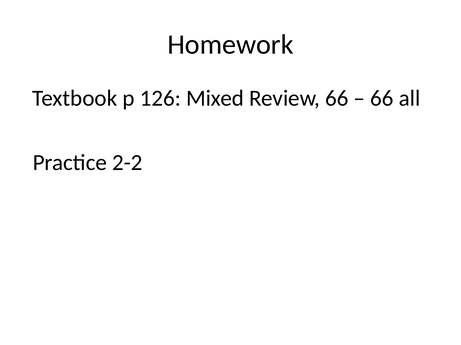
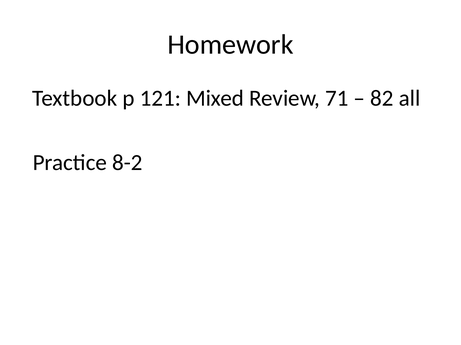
126: 126 -> 121
Review 66: 66 -> 71
66 at (382, 98): 66 -> 82
2-2: 2-2 -> 8-2
